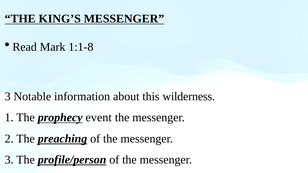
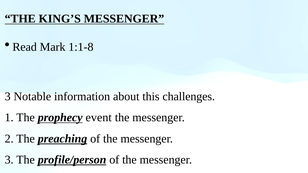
wilderness: wilderness -> challenges
